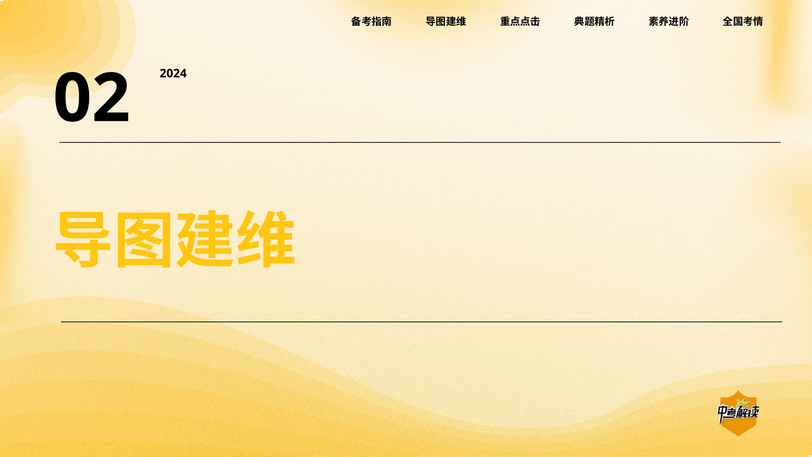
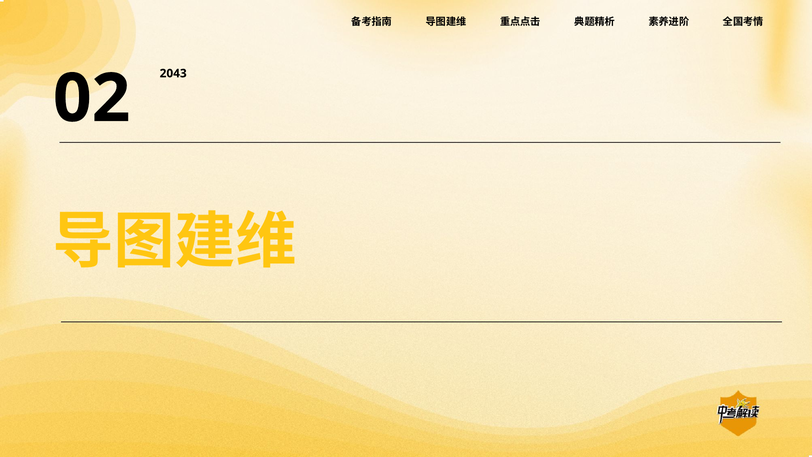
2024: 2024 -> 2043
